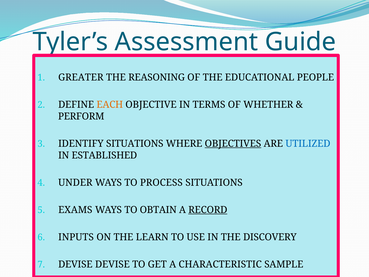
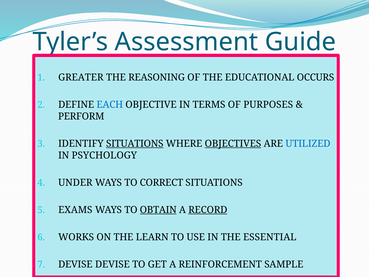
PEOPLE: PEOPLE -> OCCURS
EACH colour: orange -> blue
WHETHER: WHETHER -> PURPOSES
SITUATIONS at (135, 144) underline: none -> present
ESTABLISHED: ESTABLISHED -> PSYCHOLOGY
PROCESS: PROCESS -> CORRECT
OBTAIN underline: none -> present
INPUTS: INPUTS -> WORKS
DISCOVERY: DISCOVERY -> ESSENTIAL
CHARACTERISTIC: CHARACTERISTIC -> REINFORCEMENT
